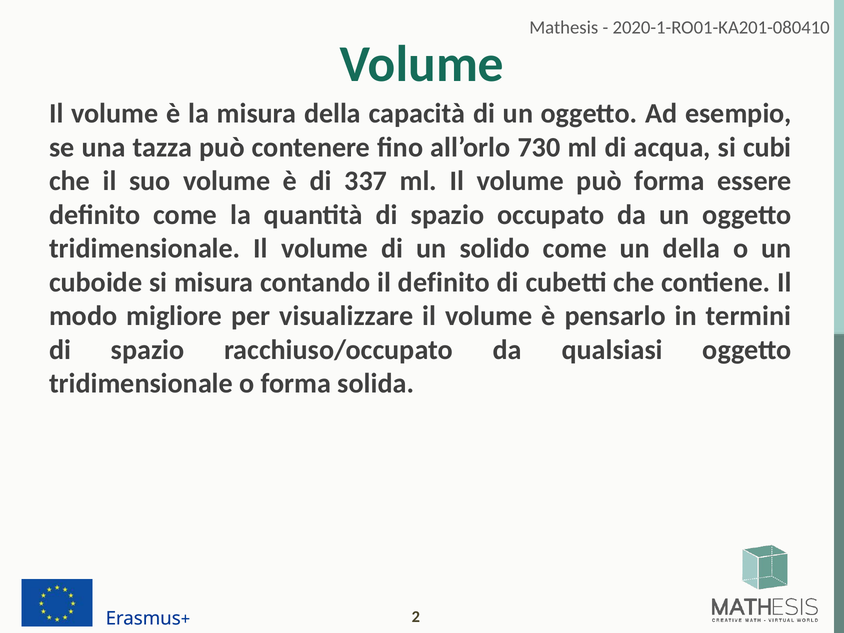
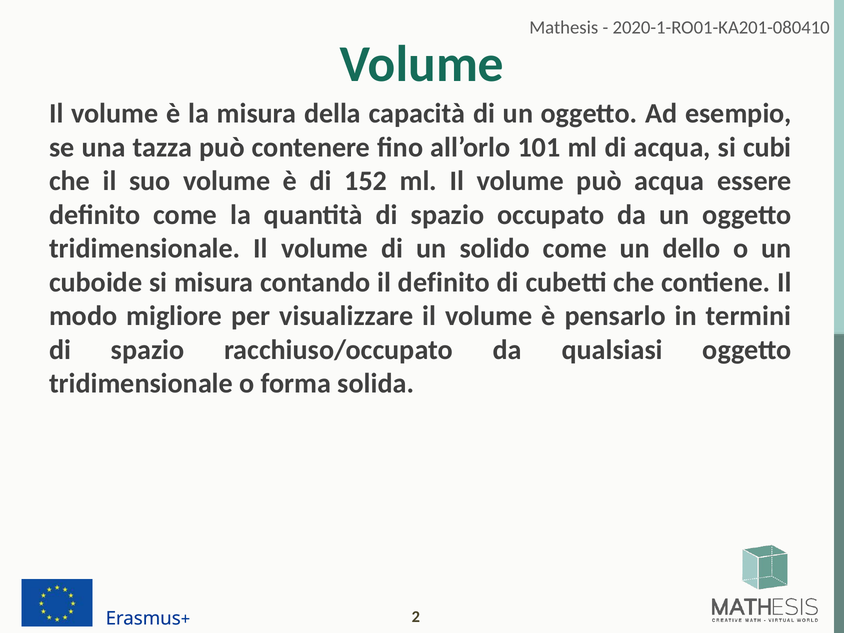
730: 730 -> 101
337: 337 -> 152
può forma: forma -> acqua
un della: della -> dello
